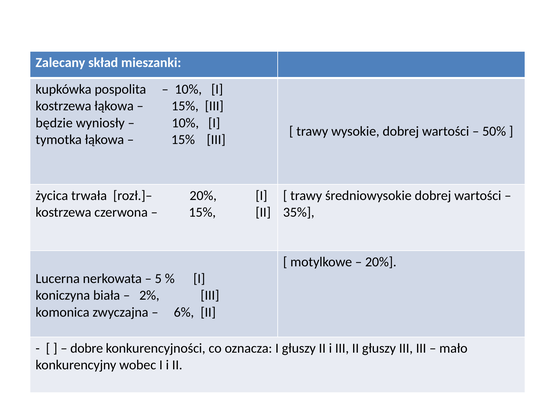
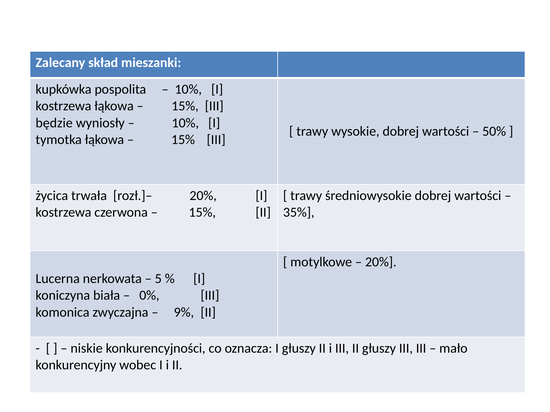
2%: 2% -> 0%
6%: 6% -> 9%
dobre: dobre -> niskie
